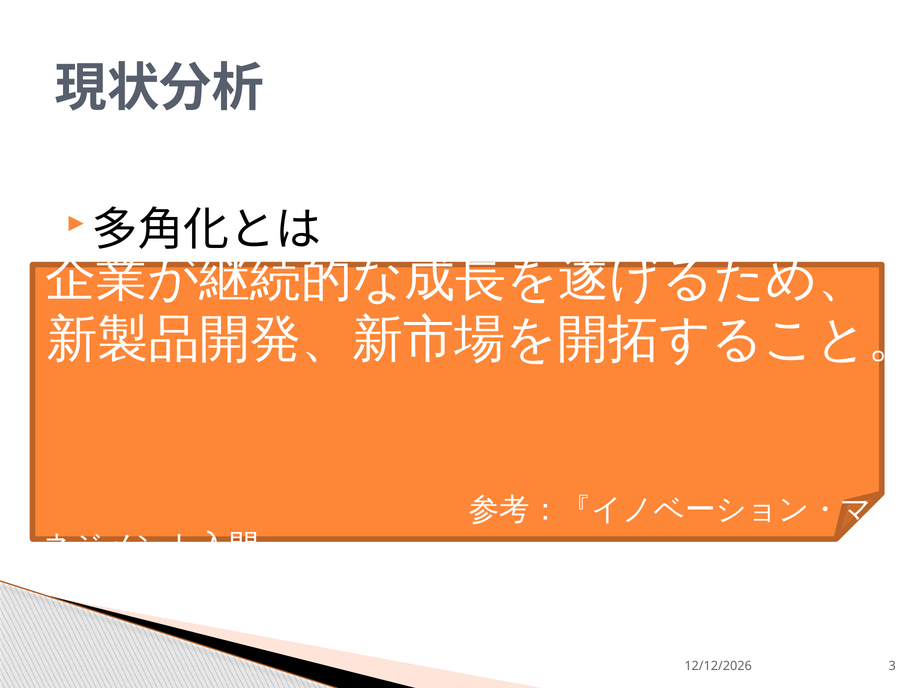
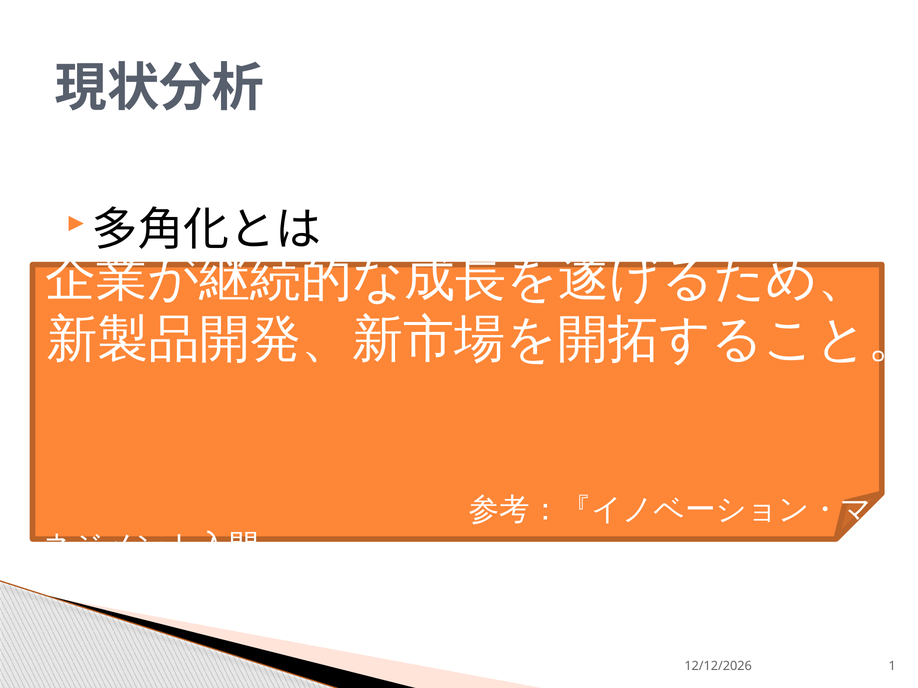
3: 3 -> 1
